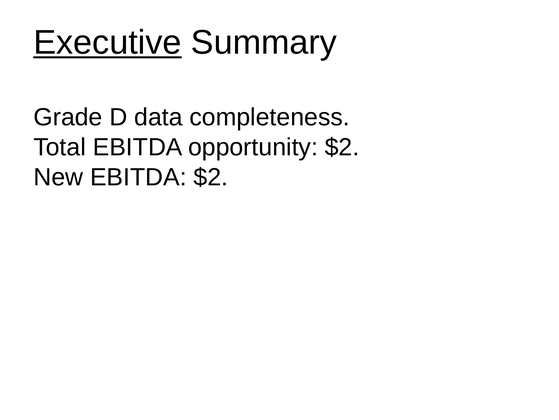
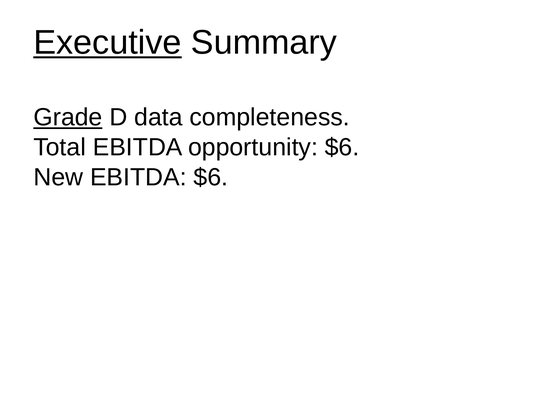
Grade underline: none -> present
opportunity $2: $2 -> $6
EBITDA $2: $2 -> $6
